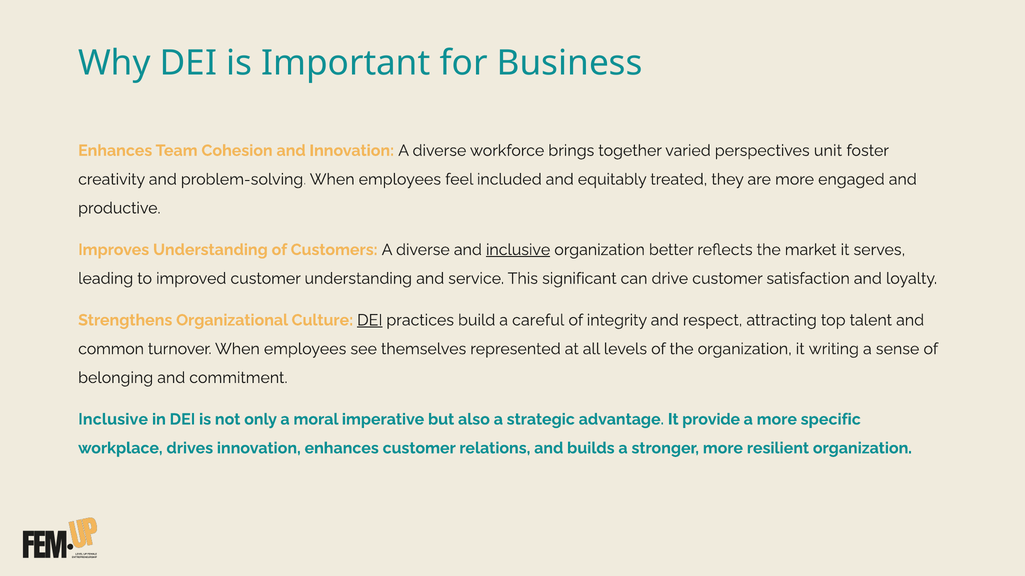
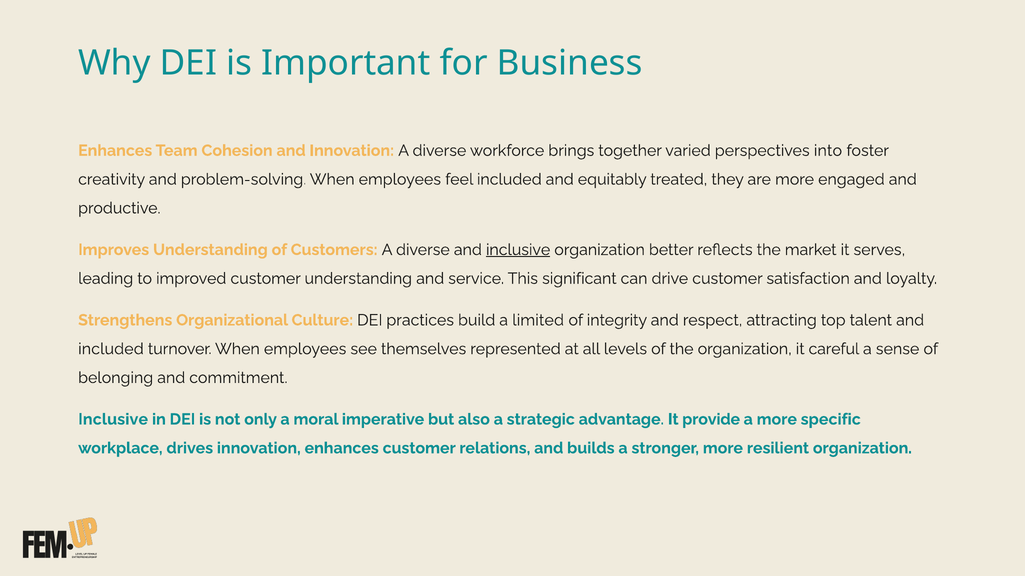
unit: unit -> into
DEI at (370, 320) underline: present -> none
careful: careful -> limited
common at (111, 349): common -> included
writing: writing -> careful
